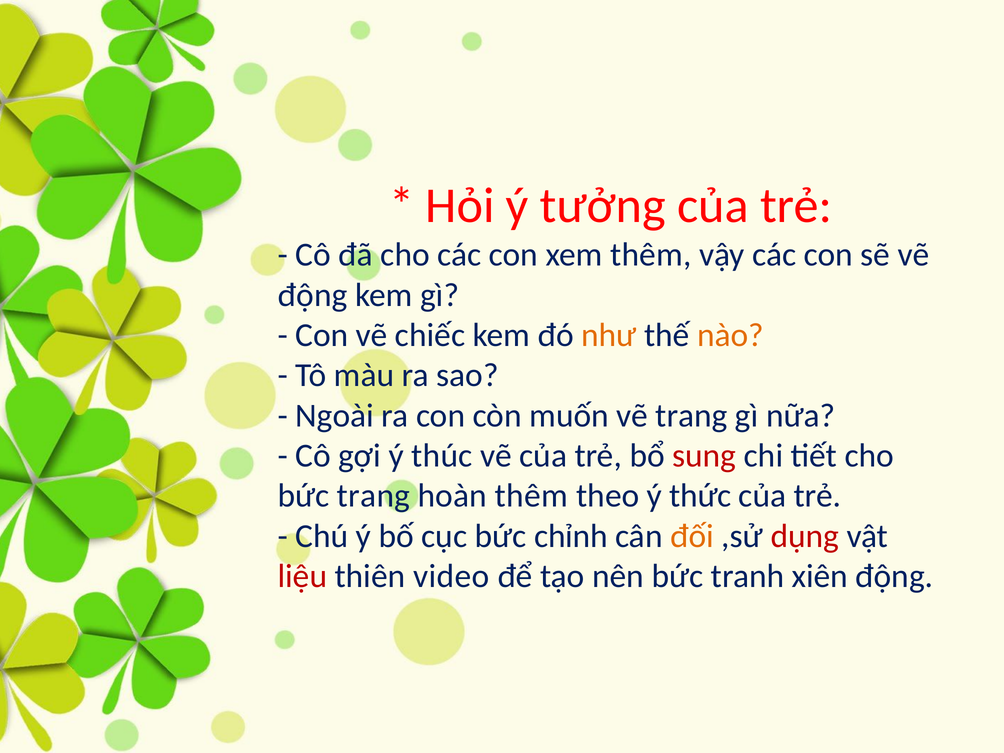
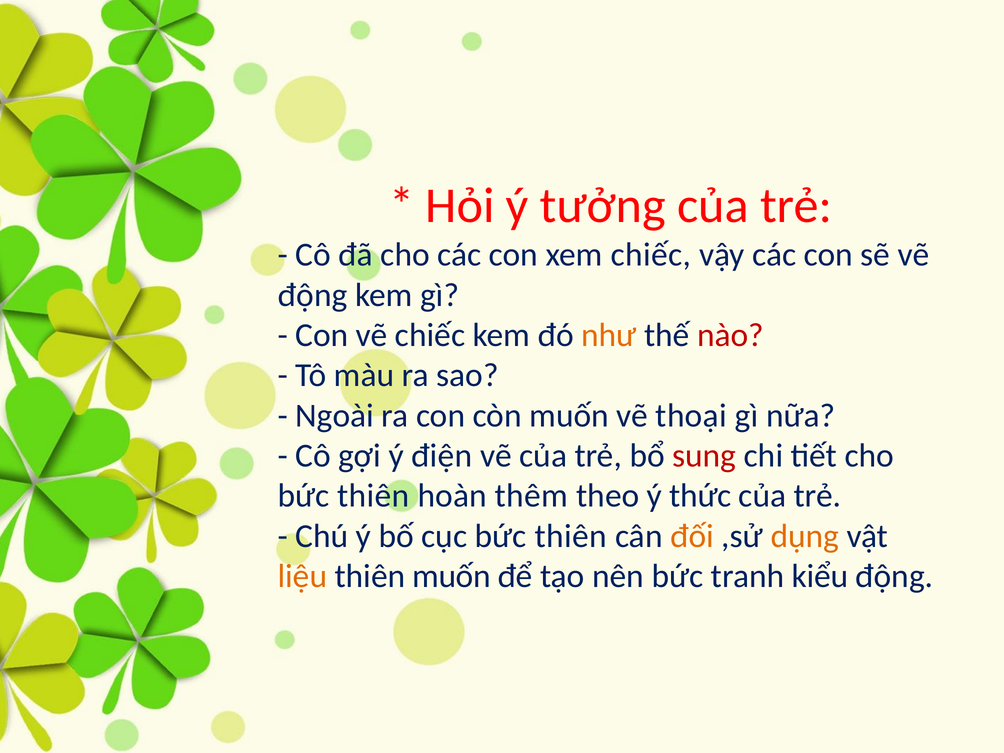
xem thêm: thêm -> chiếc
nào colour: orange -> red
vẽ trang: trang -> thoại
thúc: thúc -> điện
trang at (374, 496): trang -> thiên
cục bức chỉnh: chỉnh -> thiên
dụng colour: red -> orange
liệu colour: red -> orange
thiên video: video -> muốn
xiên: xiên -> kiểu
